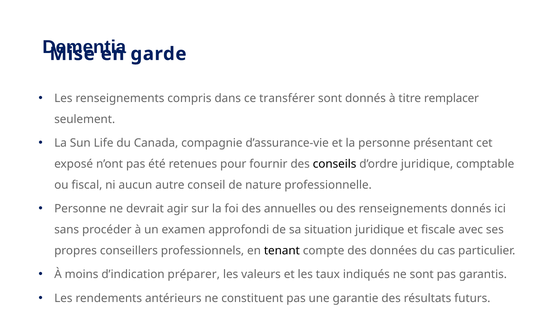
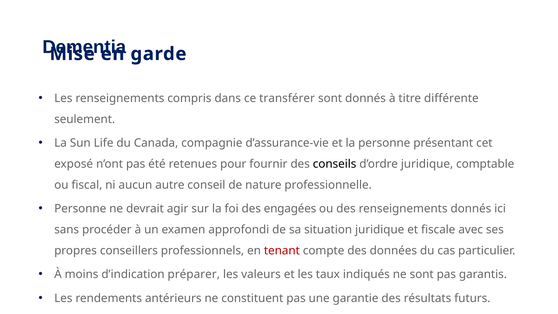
remplacer: remplacer -> différente
annuelles: annuelles -> engagées
tenant colour: black -> red
